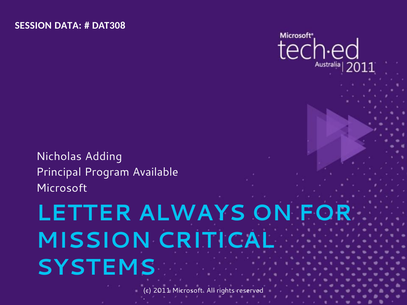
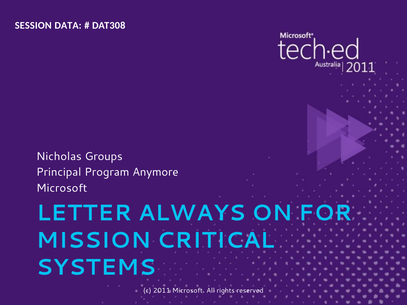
Adding: Adding -> Groups
Available: Available -> Anymore
